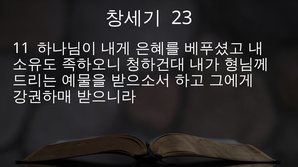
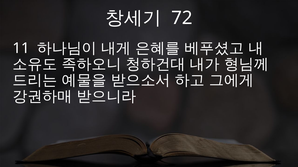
23: 23 -> 72
